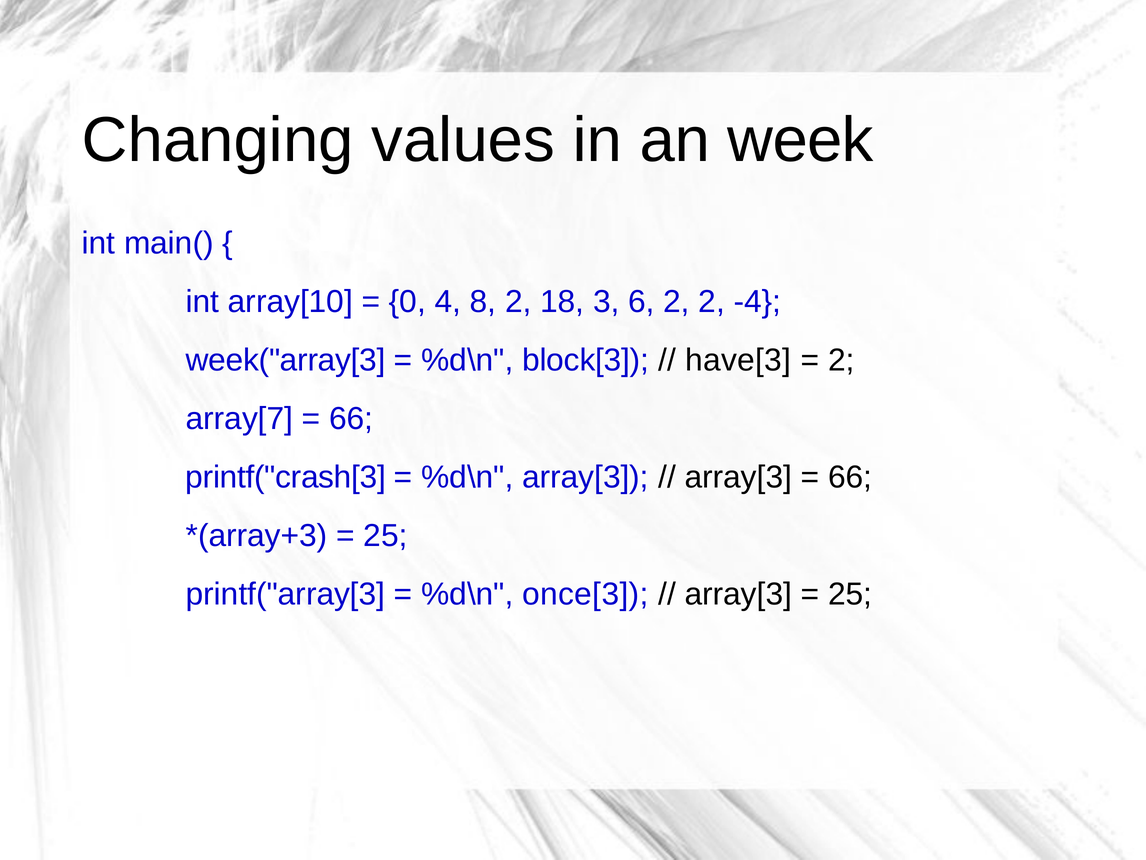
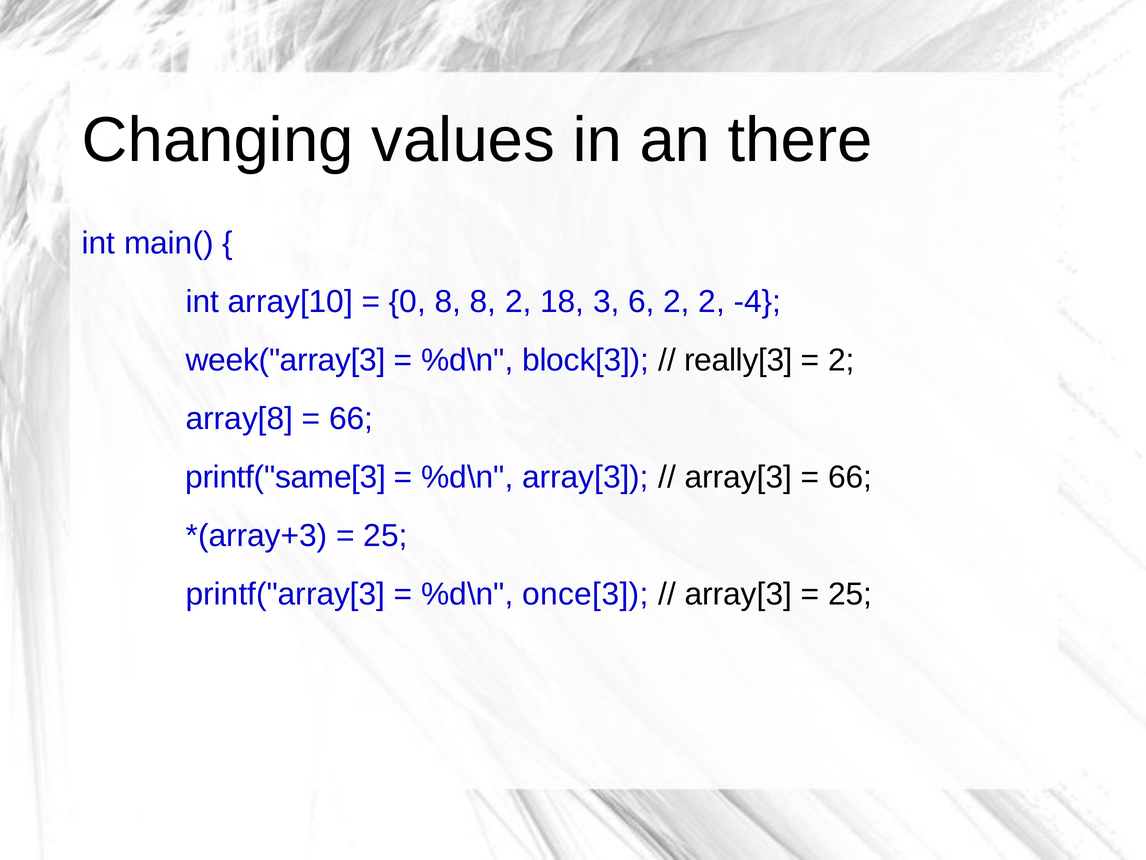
week: week -> there
0 4: 4 -> 8
have[3: have[3 -> really[3
array[7: array[7 -> array[8
printf("crash[3: printf("crash[3 -> printf("same[3
